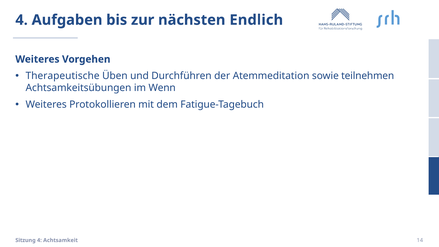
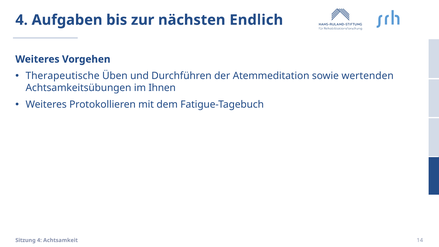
teilnehmen: teilnehmen -> wertenden
Wenn: Wenn -> Ihnen
